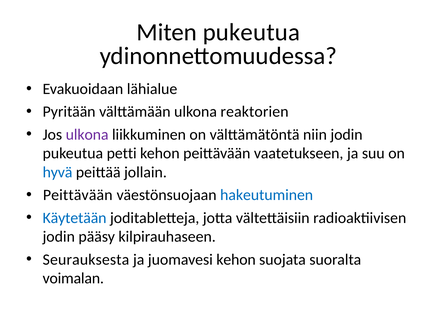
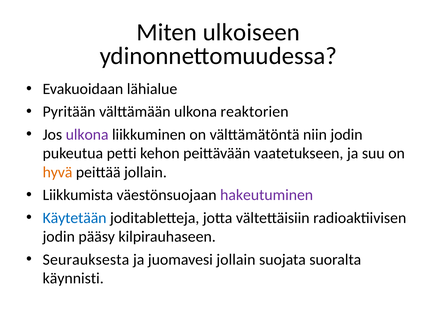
Miten pukeutua: pukeutua -> ulkoiseen
hyvä colour: blue -> orange
Peittävään at (78, 196): Peittävään -> Liikkumista
hakeutuminen colour: blue -> purple
juomavesi kehon: kehon -> jollain
voimalan: voimalan -> käynnisti
